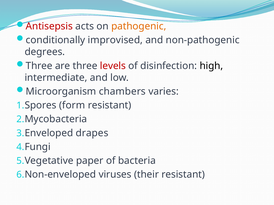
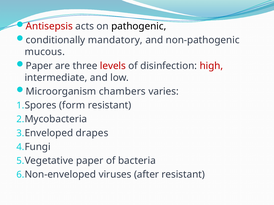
pathogenic colour: orange -> black
improvised: improvised -> mandatory
degrees: degrees -> mucous
Three at (39, 66): Three -> Paper
high colour: black -> red
their: their -> after
